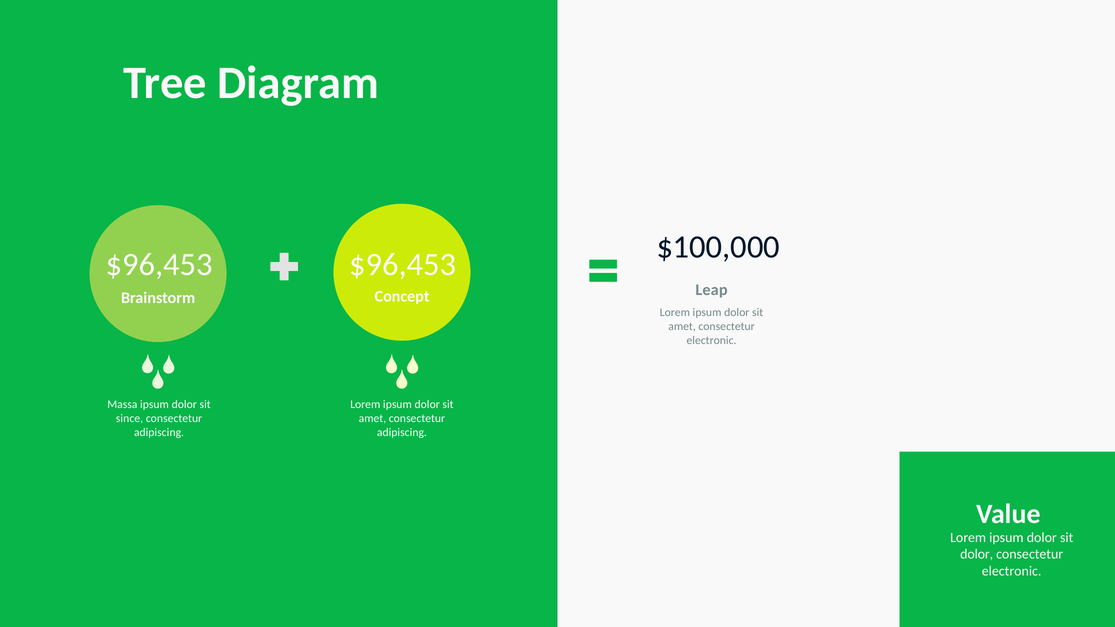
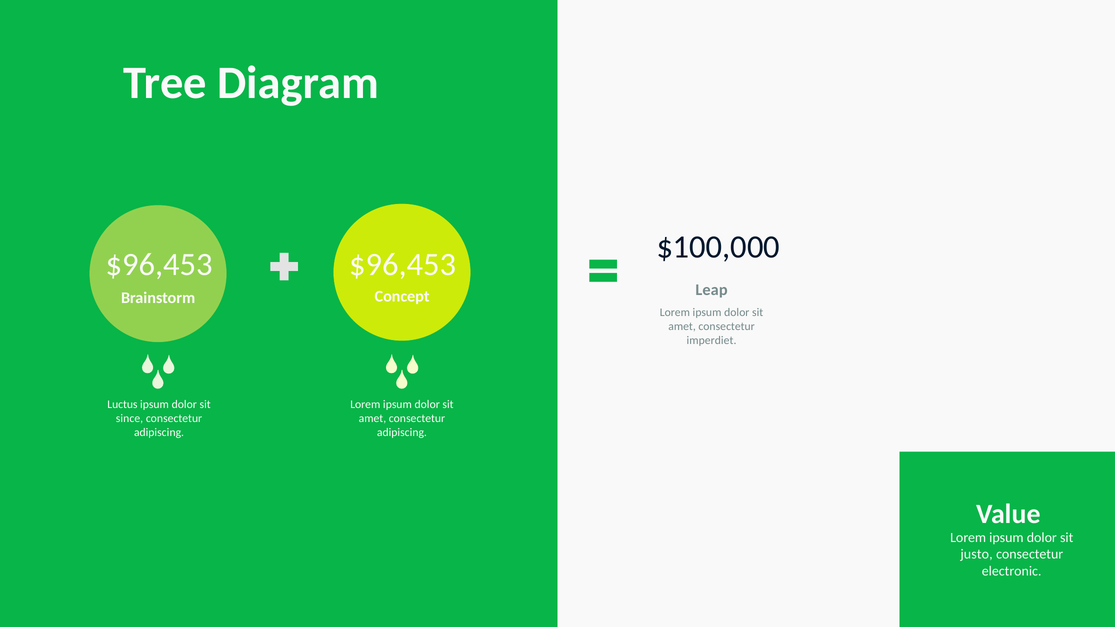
electronic at (712, 340): electronic -> imperdiet
Massa: Massa -> Luctus
dolor at (977, 555): dolor -> justo
